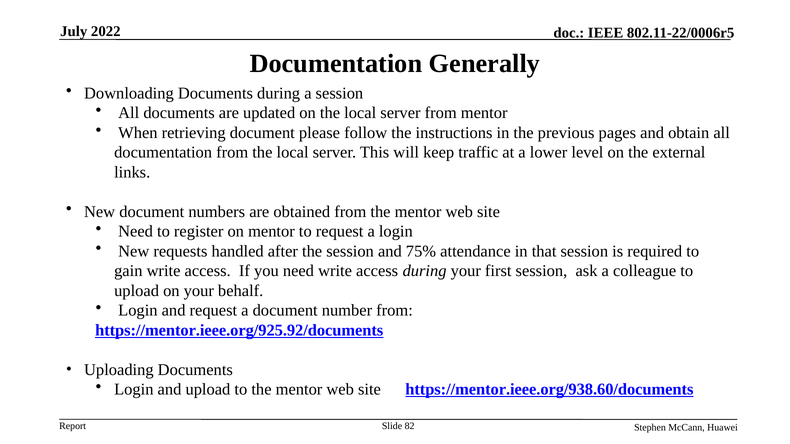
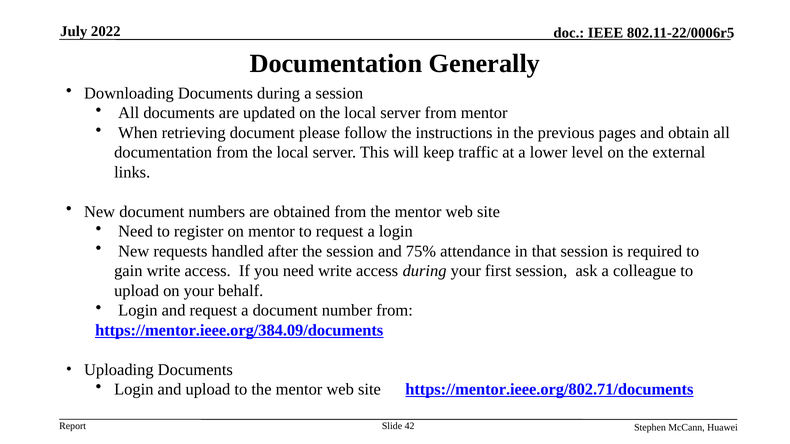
https://mentor.ieee.org/925.92/documents: https://mentor.ieee.org/925.92/documents -> https://mentor.ieee.org/384.09/documents
https://mentor.ieee.org/938.60/documents: https://mentor.ieee.org/938.60/documents -> https://mentor.ieee.org/802.71/documents
82: 82 -> 42
